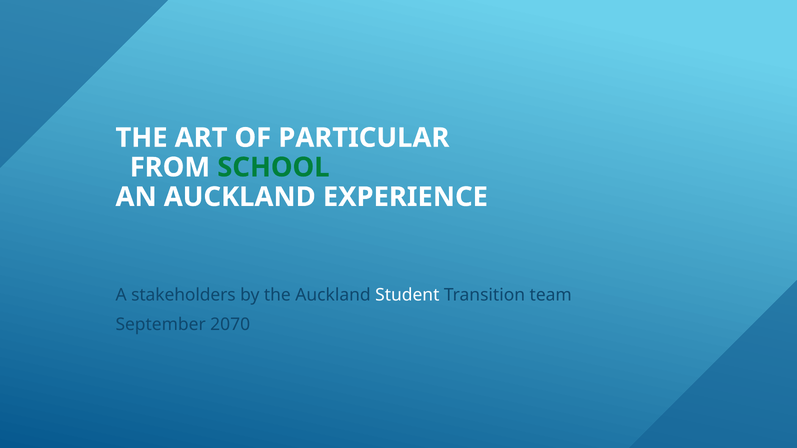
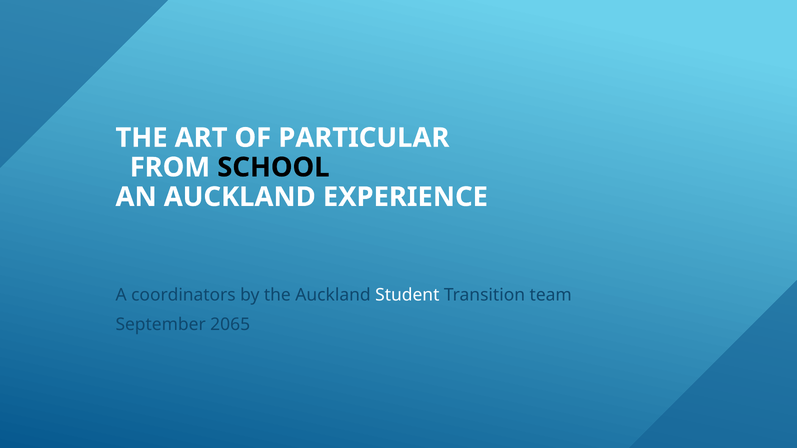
SCHOOL colour: green -> black
stakeholders: stakeholders -> coordinators
2070: 2070 -> 2065
